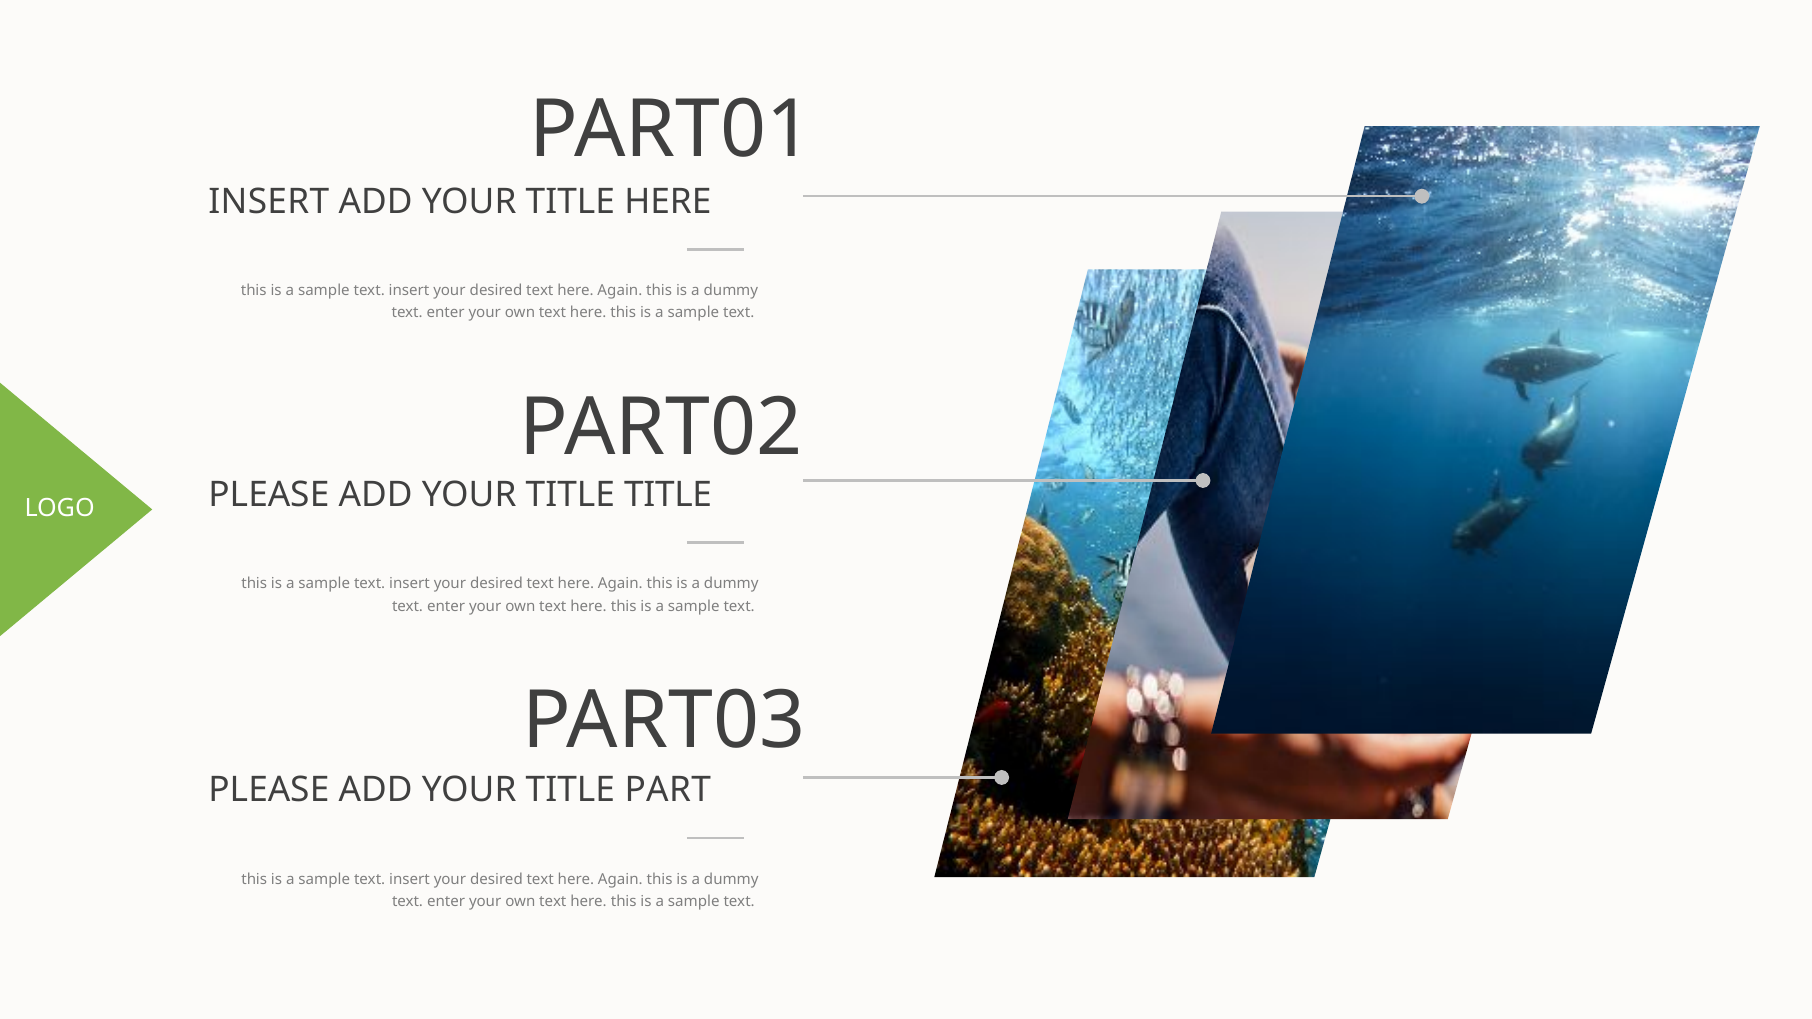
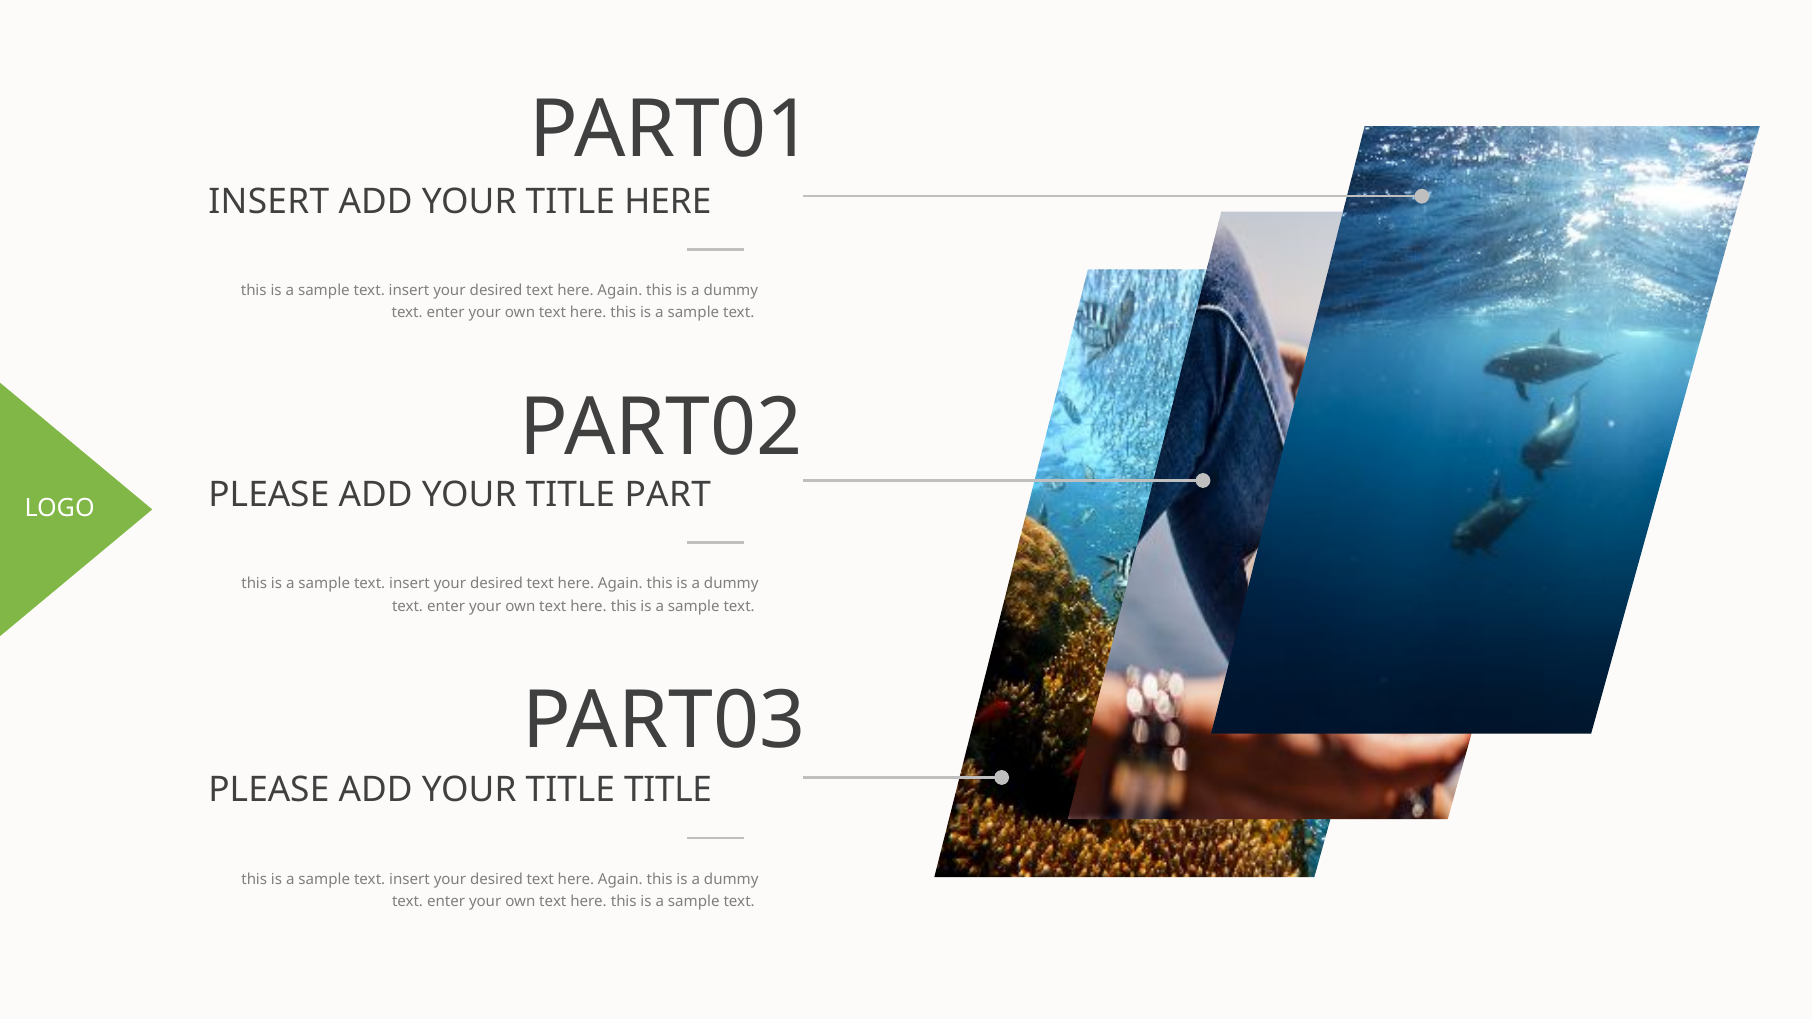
TITLE TITLE: TITLE -> PART
TITLE PART: PART -> TITLE
